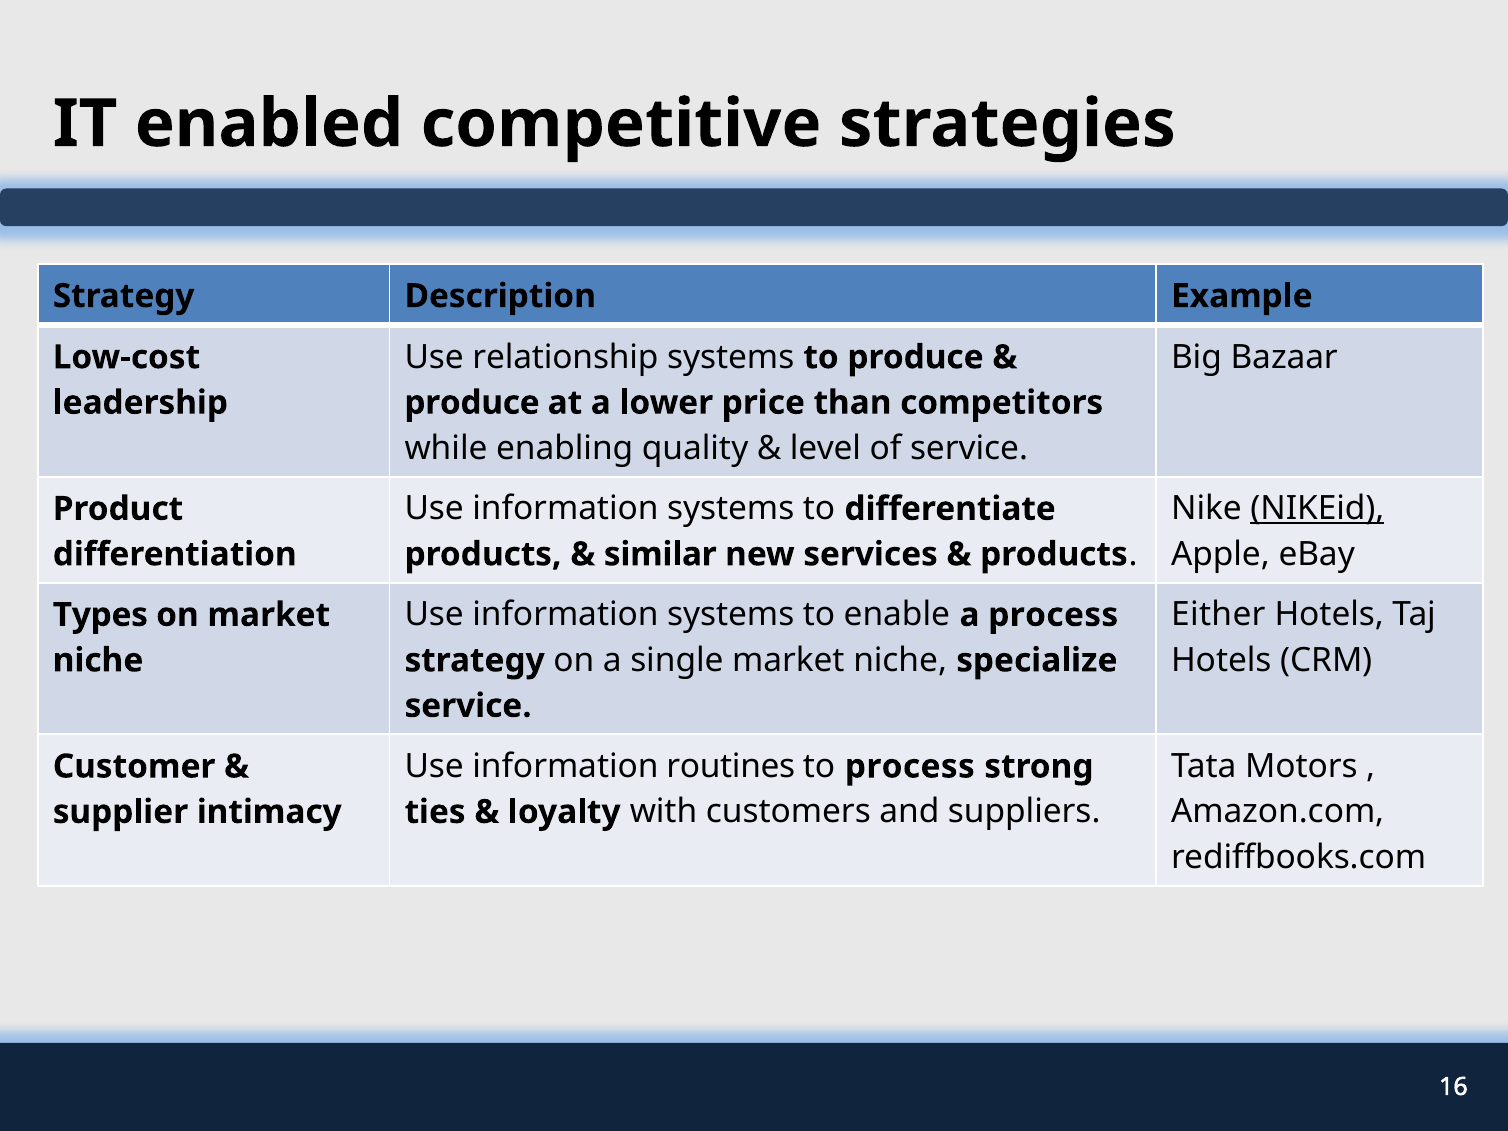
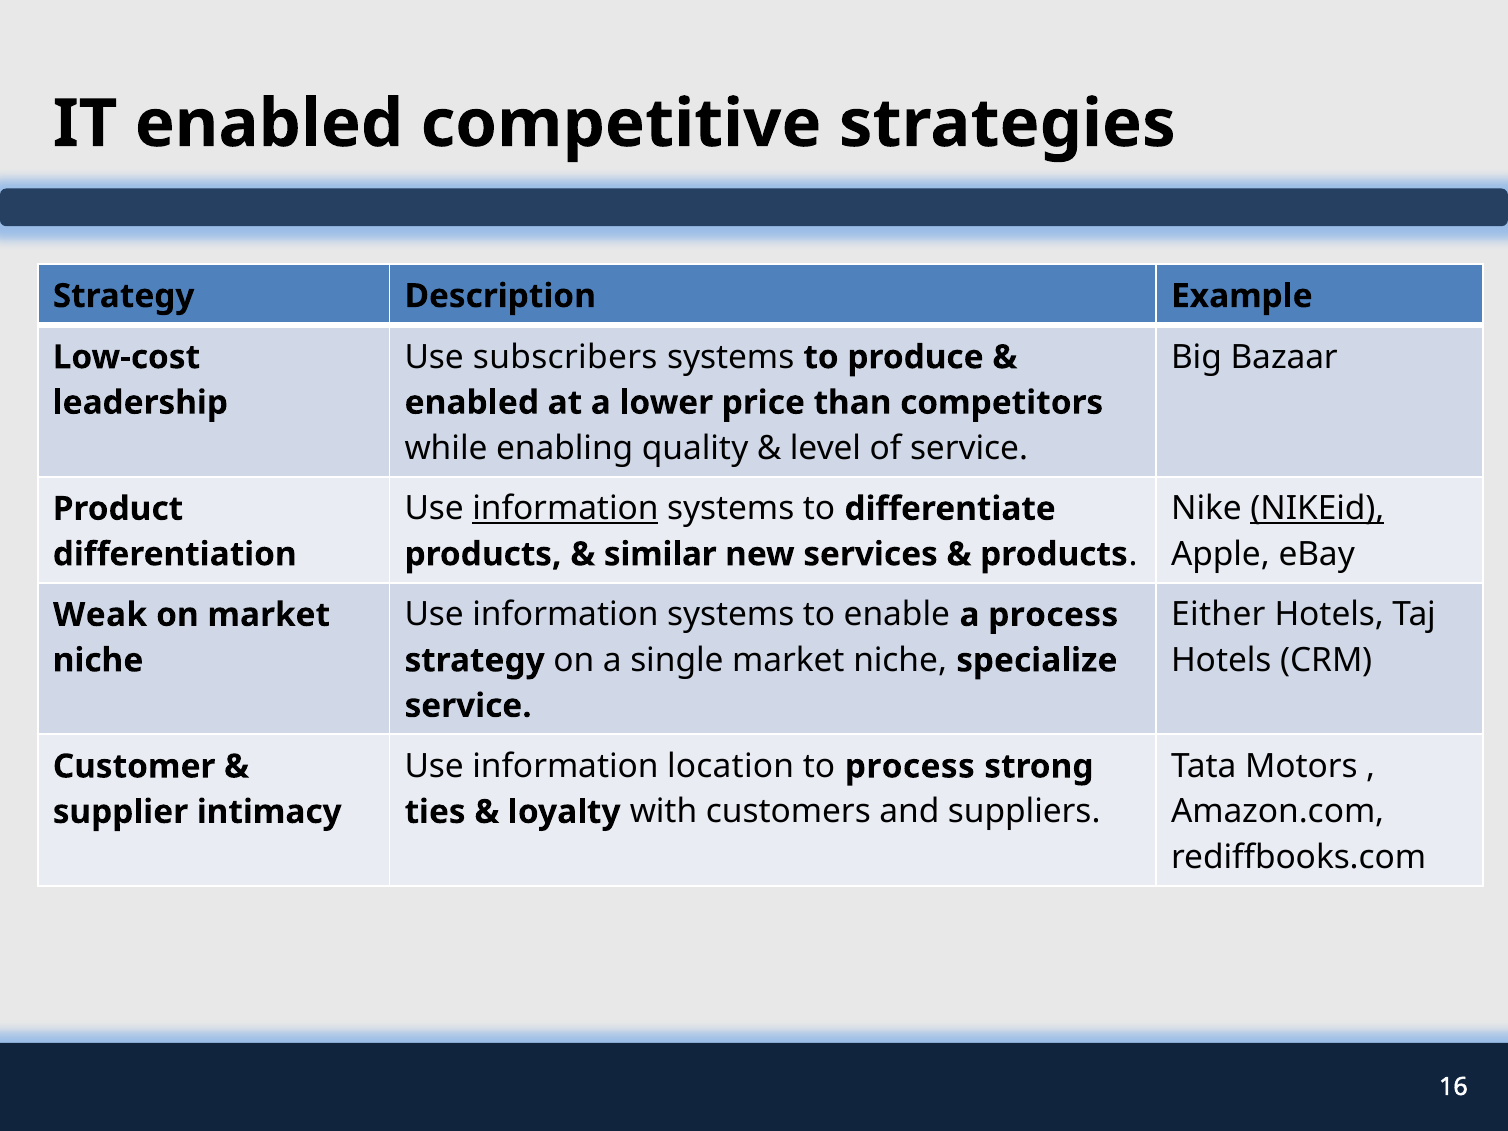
relationship: relationship -> subscribers
produce at (472, 403): produce -> enabled
information at (565, 509) underline: none -> present
Types: Types -> Weak
routines: routines -> location
